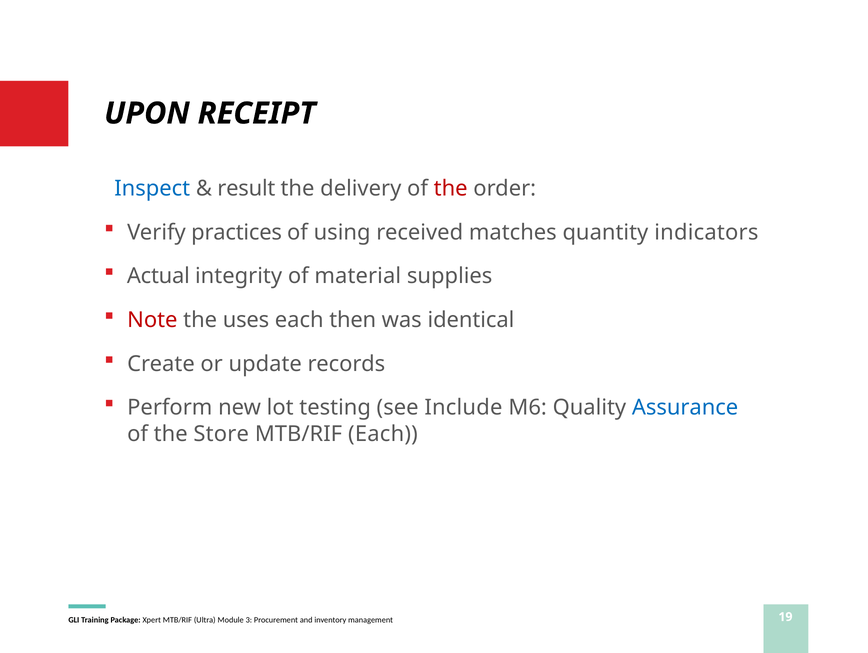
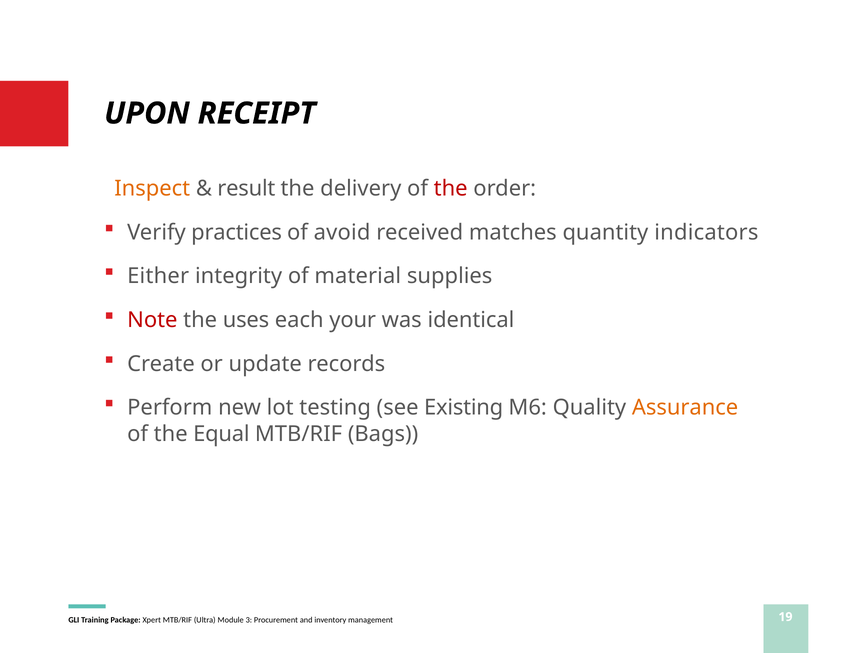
Inspect colour: blue -> orange
using: using -> avoid
Actual: Actual -> Either
then: then -> your
Include: Include -> Existing
Assurance colour: blue -> orange
Store: Store -> Equal
MTB/RIF Each: Each -> Bags
